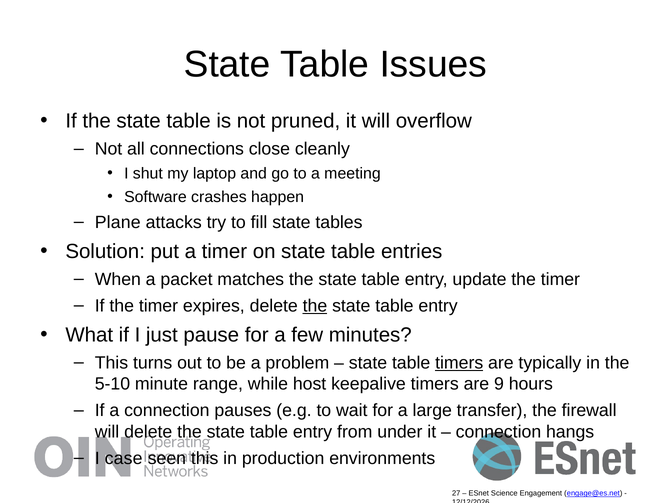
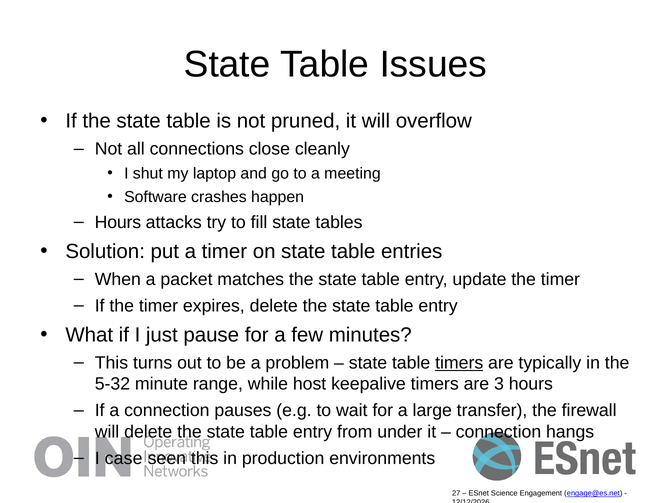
Plane at (118, 223): Plane -> Hours
the at (315, 306) underline: present -> none
5-10: 5-10 -> 5-32
9: 9 -> 3
